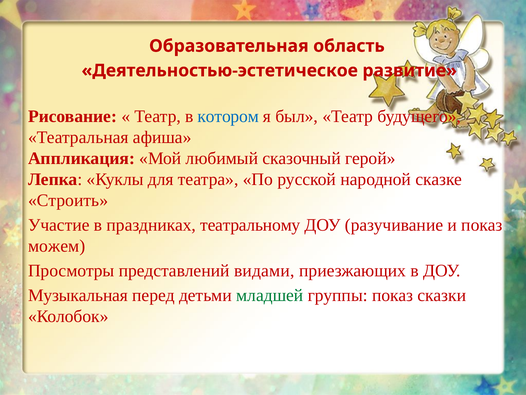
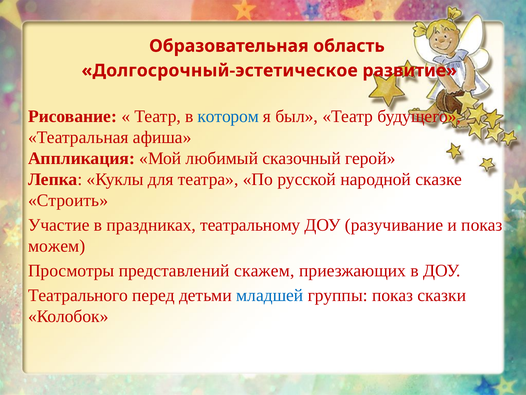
Деятельностью-эстетическое: Деятельностью-эстетическое -> Долгосрочный-эстетическое
видами: видами -> скажем
Музыкальная: Музыкальная -> Театрального
младшей colour: green -> blue
